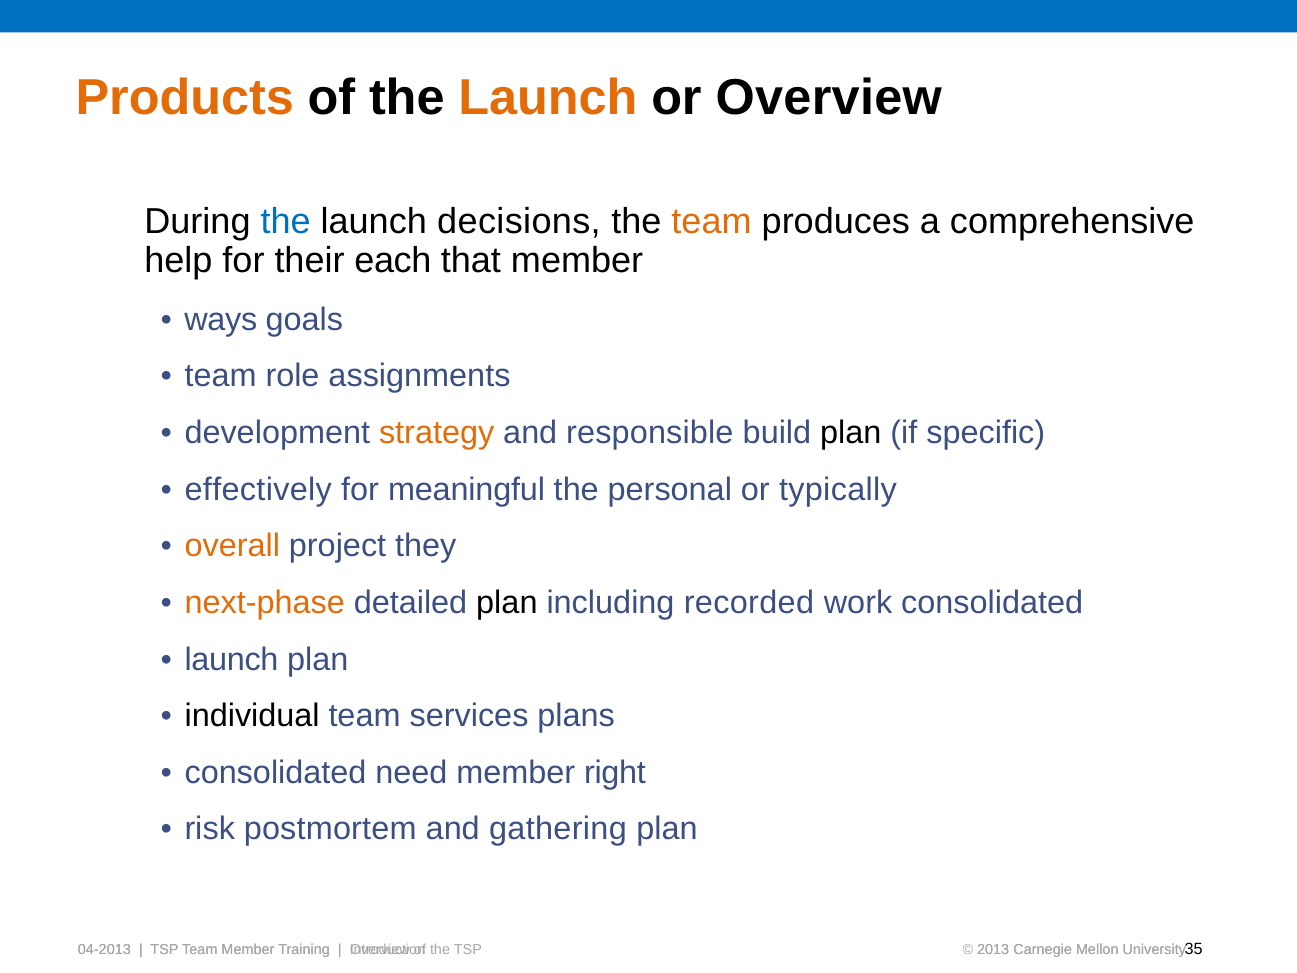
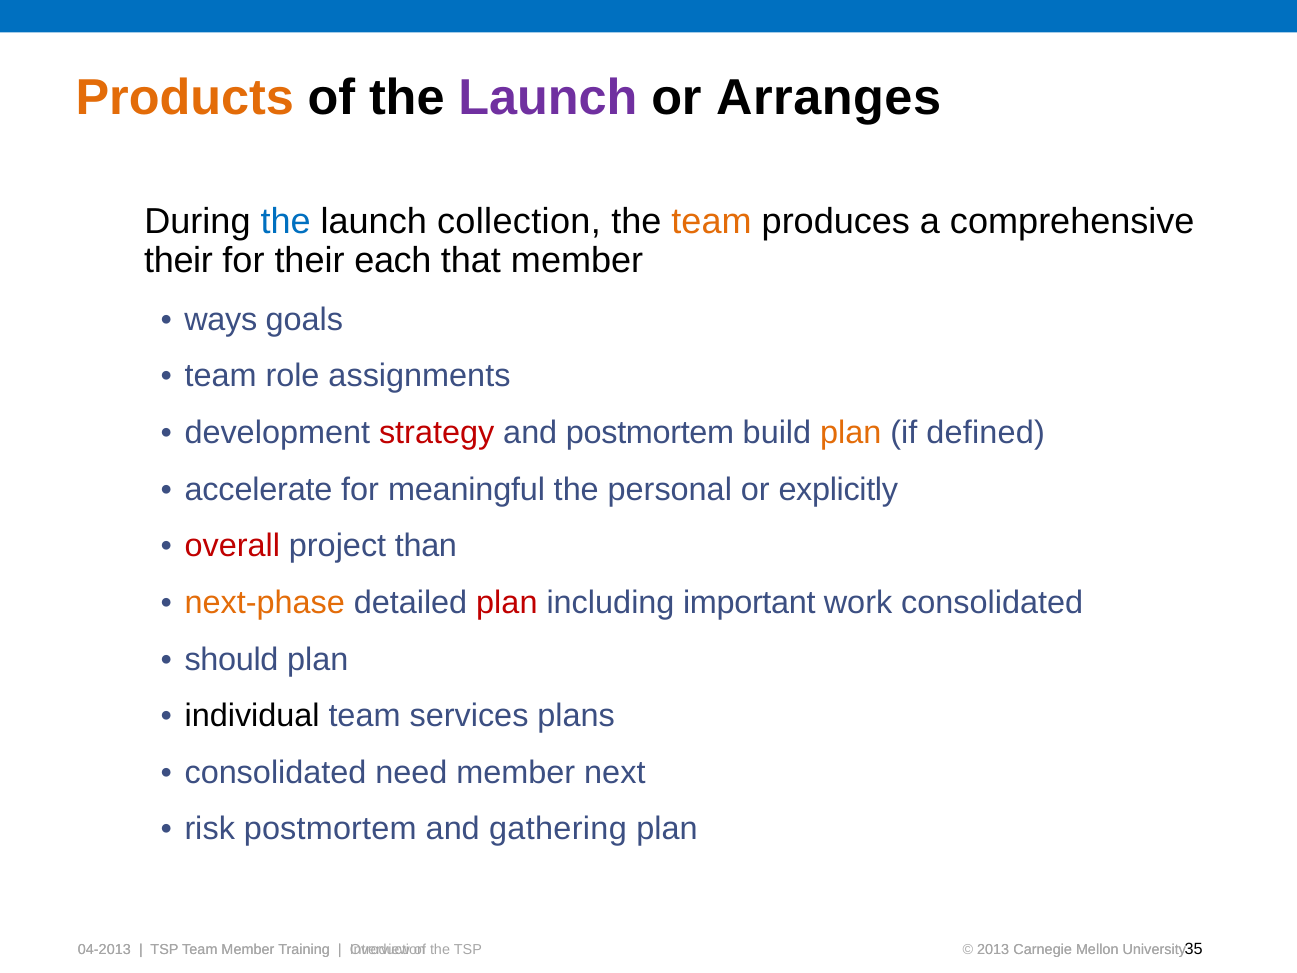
Launch at (548, 98) colour: orange -> purple
or Overview: Overview -> Arranges
decisions: decisions -> collection
help at (178, 261): help -> their
strategy colour: orange -> red
and responsible: responsible -> postmortem
plan at (851, 433) colour: black -> orange
specific: specific -> defined
effectively: effectively -> accelerate
typically: typically -> explicitly
overall colour: orange -> red
they: they -> than
plan at (507, 603) colour: black -> red
recorded: recorded -> important
launch at (232, 659): launch -> should
right: right -> next
